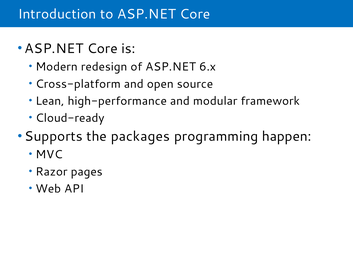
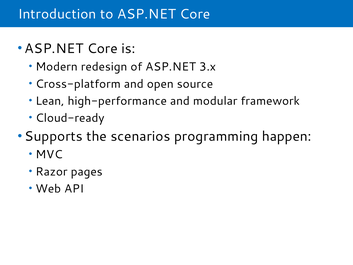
6.x: 6.x -> 3.x
packages: packages -> scenarios
